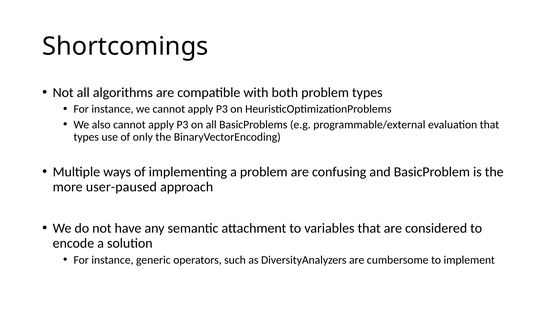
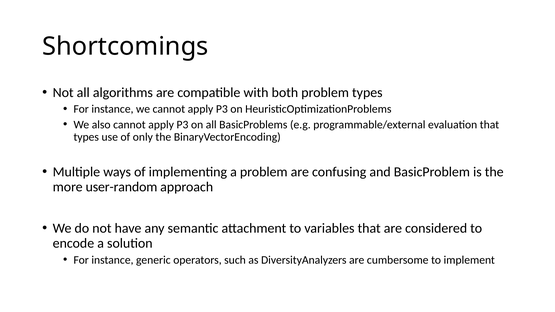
user-paused: user-paused -> user-random
